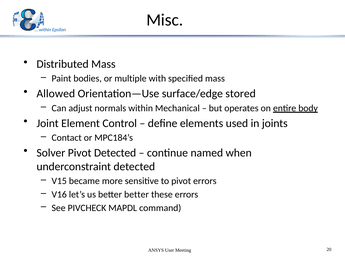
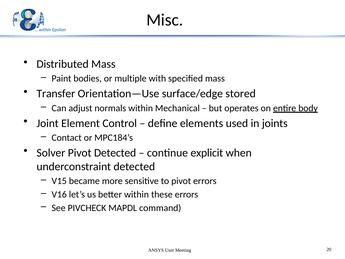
Allowed: Allowed -> Transfer
named: named -> explicit
better better: better -> within
